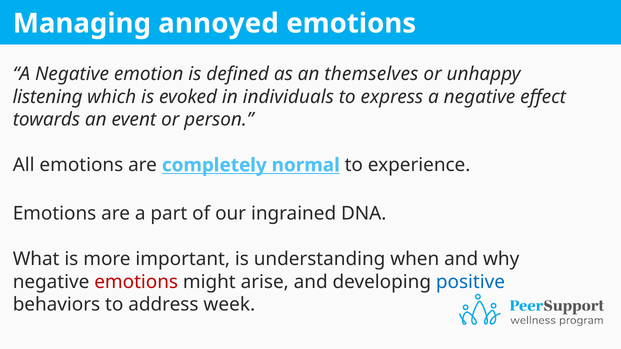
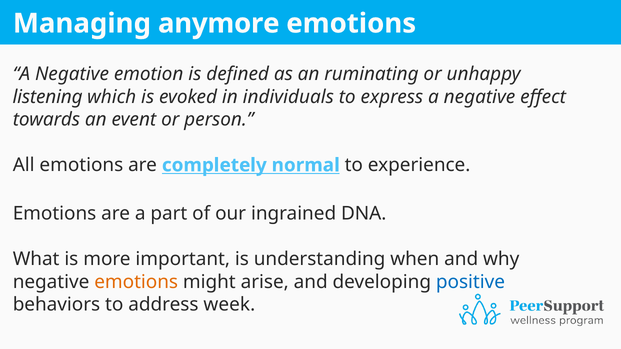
annoyed: annoyed -> anymore
themselves: themselves -> ruminating
emotions at (136, 282) colour: red -> orange
